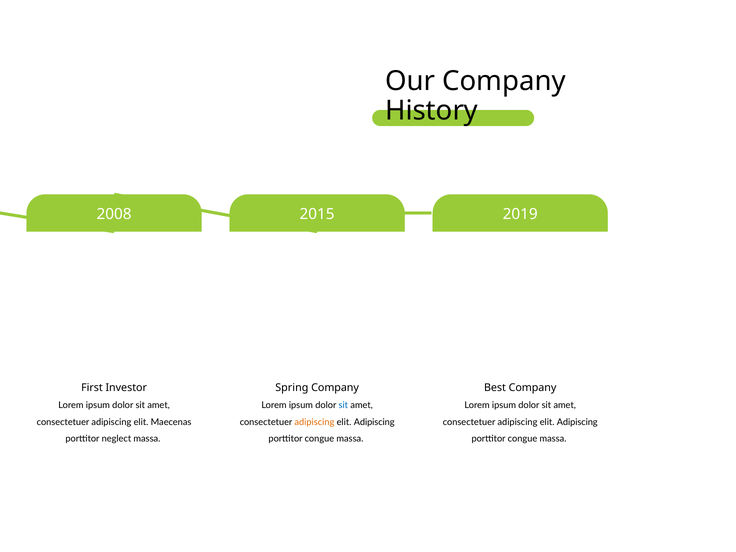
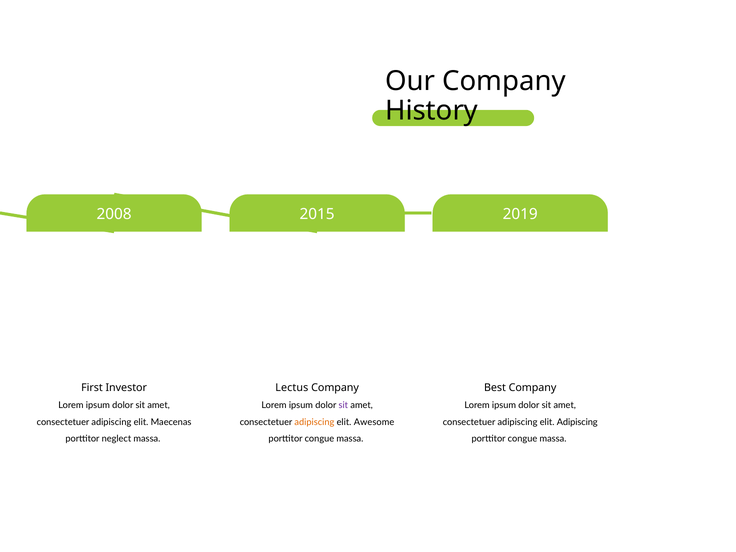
Spring: Spring -> Lectus
sit at (343, 405) colour: blue -> purple
Adipiscing at (374, 422): Adipiscing -> Awesome
